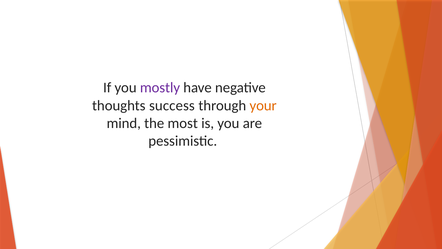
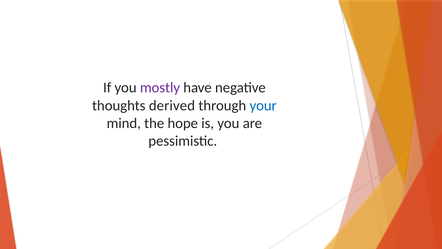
success: success -> derived
your colour: orange -> blue
most: most -> hope
